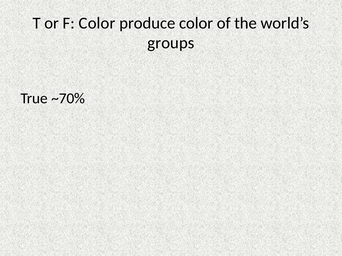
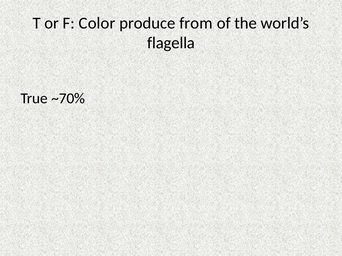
produce color: color -> from
groups: groups -> flagella
